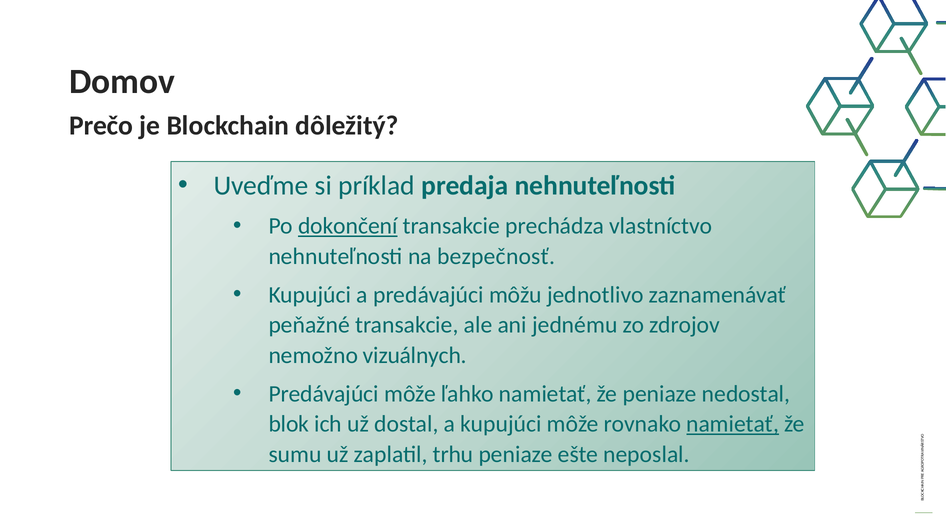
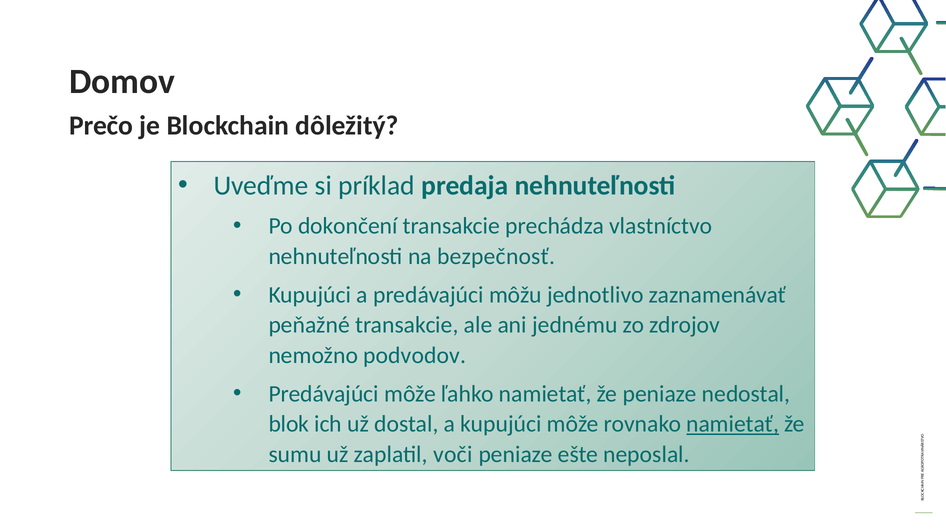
dokončení underline: present -> none
vizuálnych: vizuálnych -> podvodov
trhu: trhu -> voči
